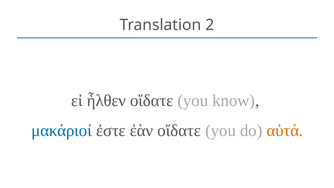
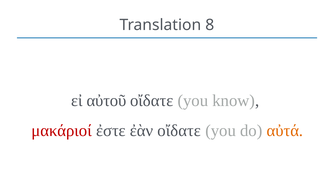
2: 2 -> 8
ἦλθεν: ἦλθεν -> αὐτοῦ
μακάριοί colour: blue -> red
